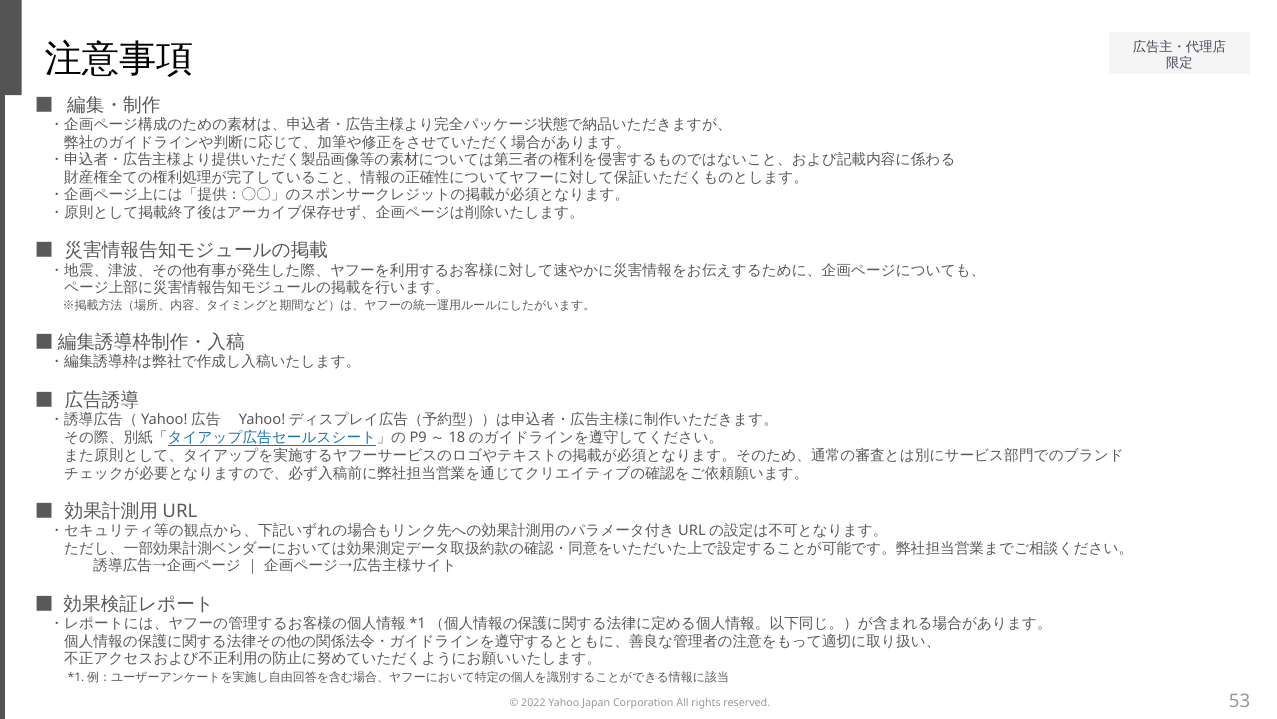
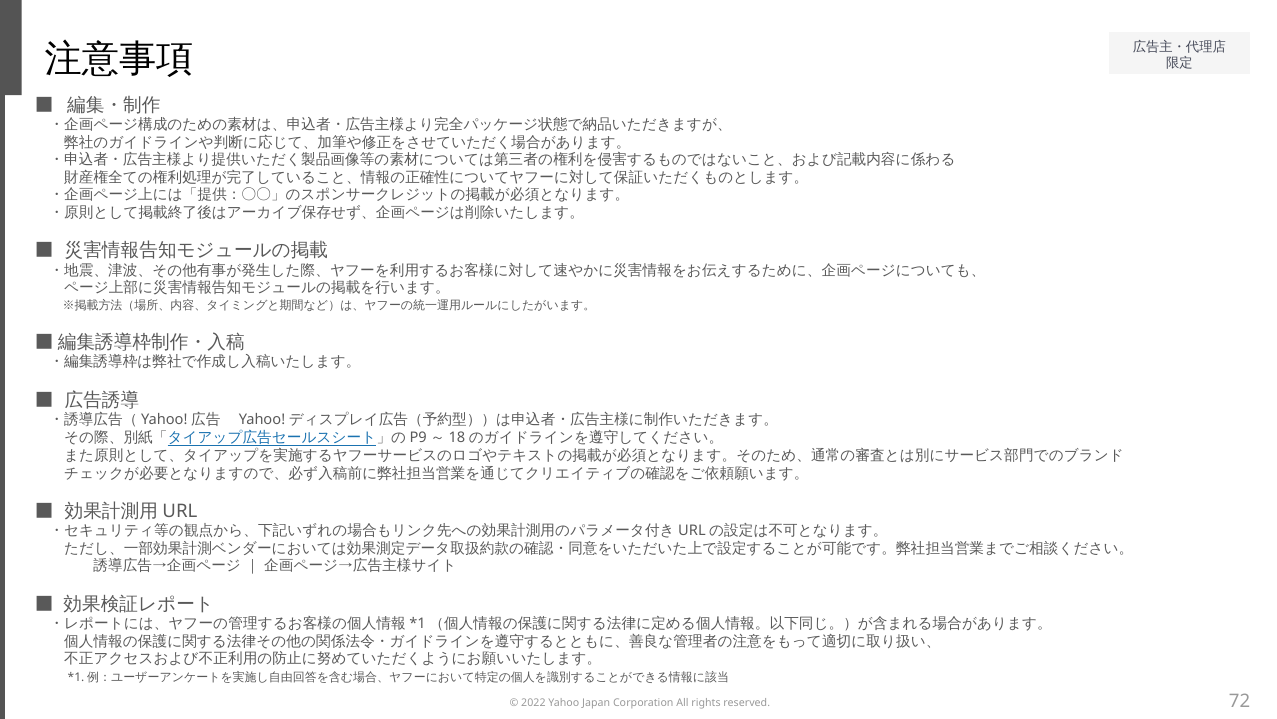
53: 53 -> 72
